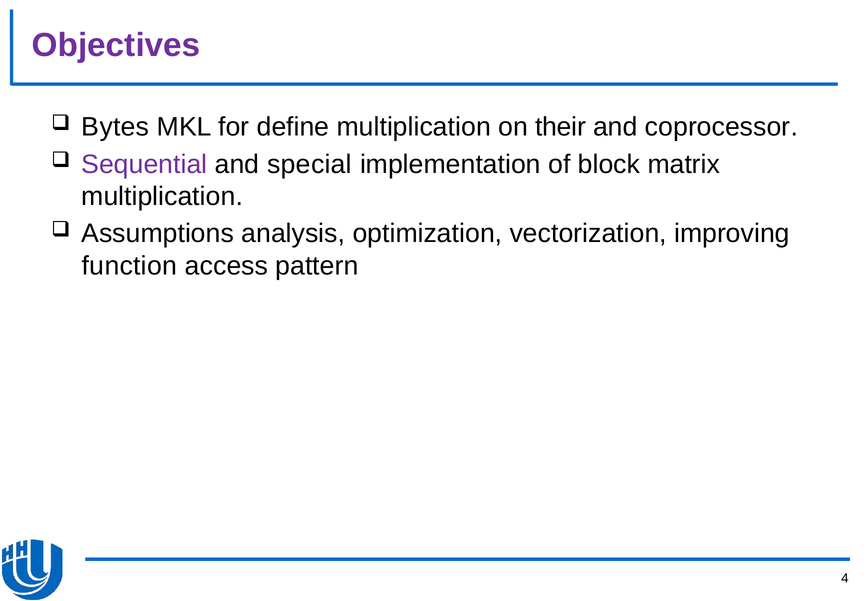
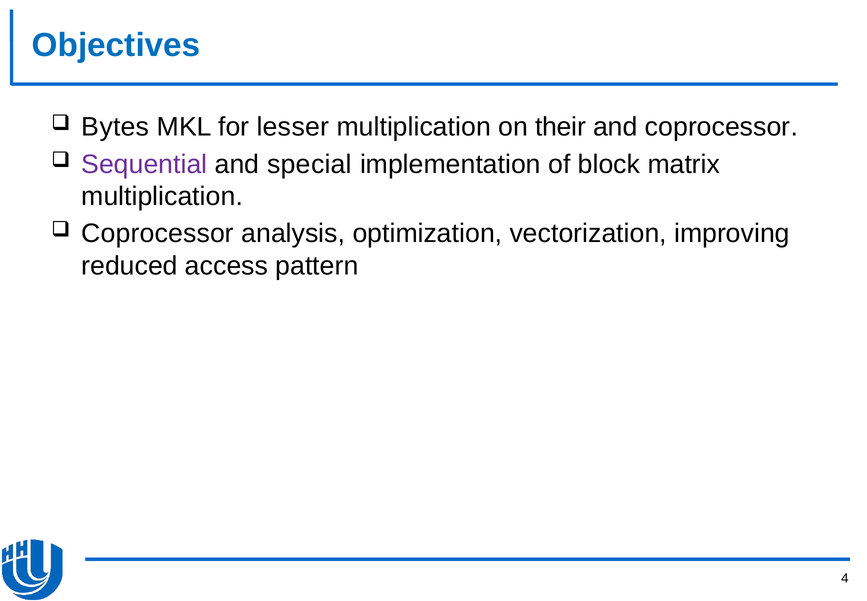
Objectives colour: purple -> blue
define: define -> lesser
Assumptions at (158, 233): Assumptions -> Coprocessor
function: function -> reduced
